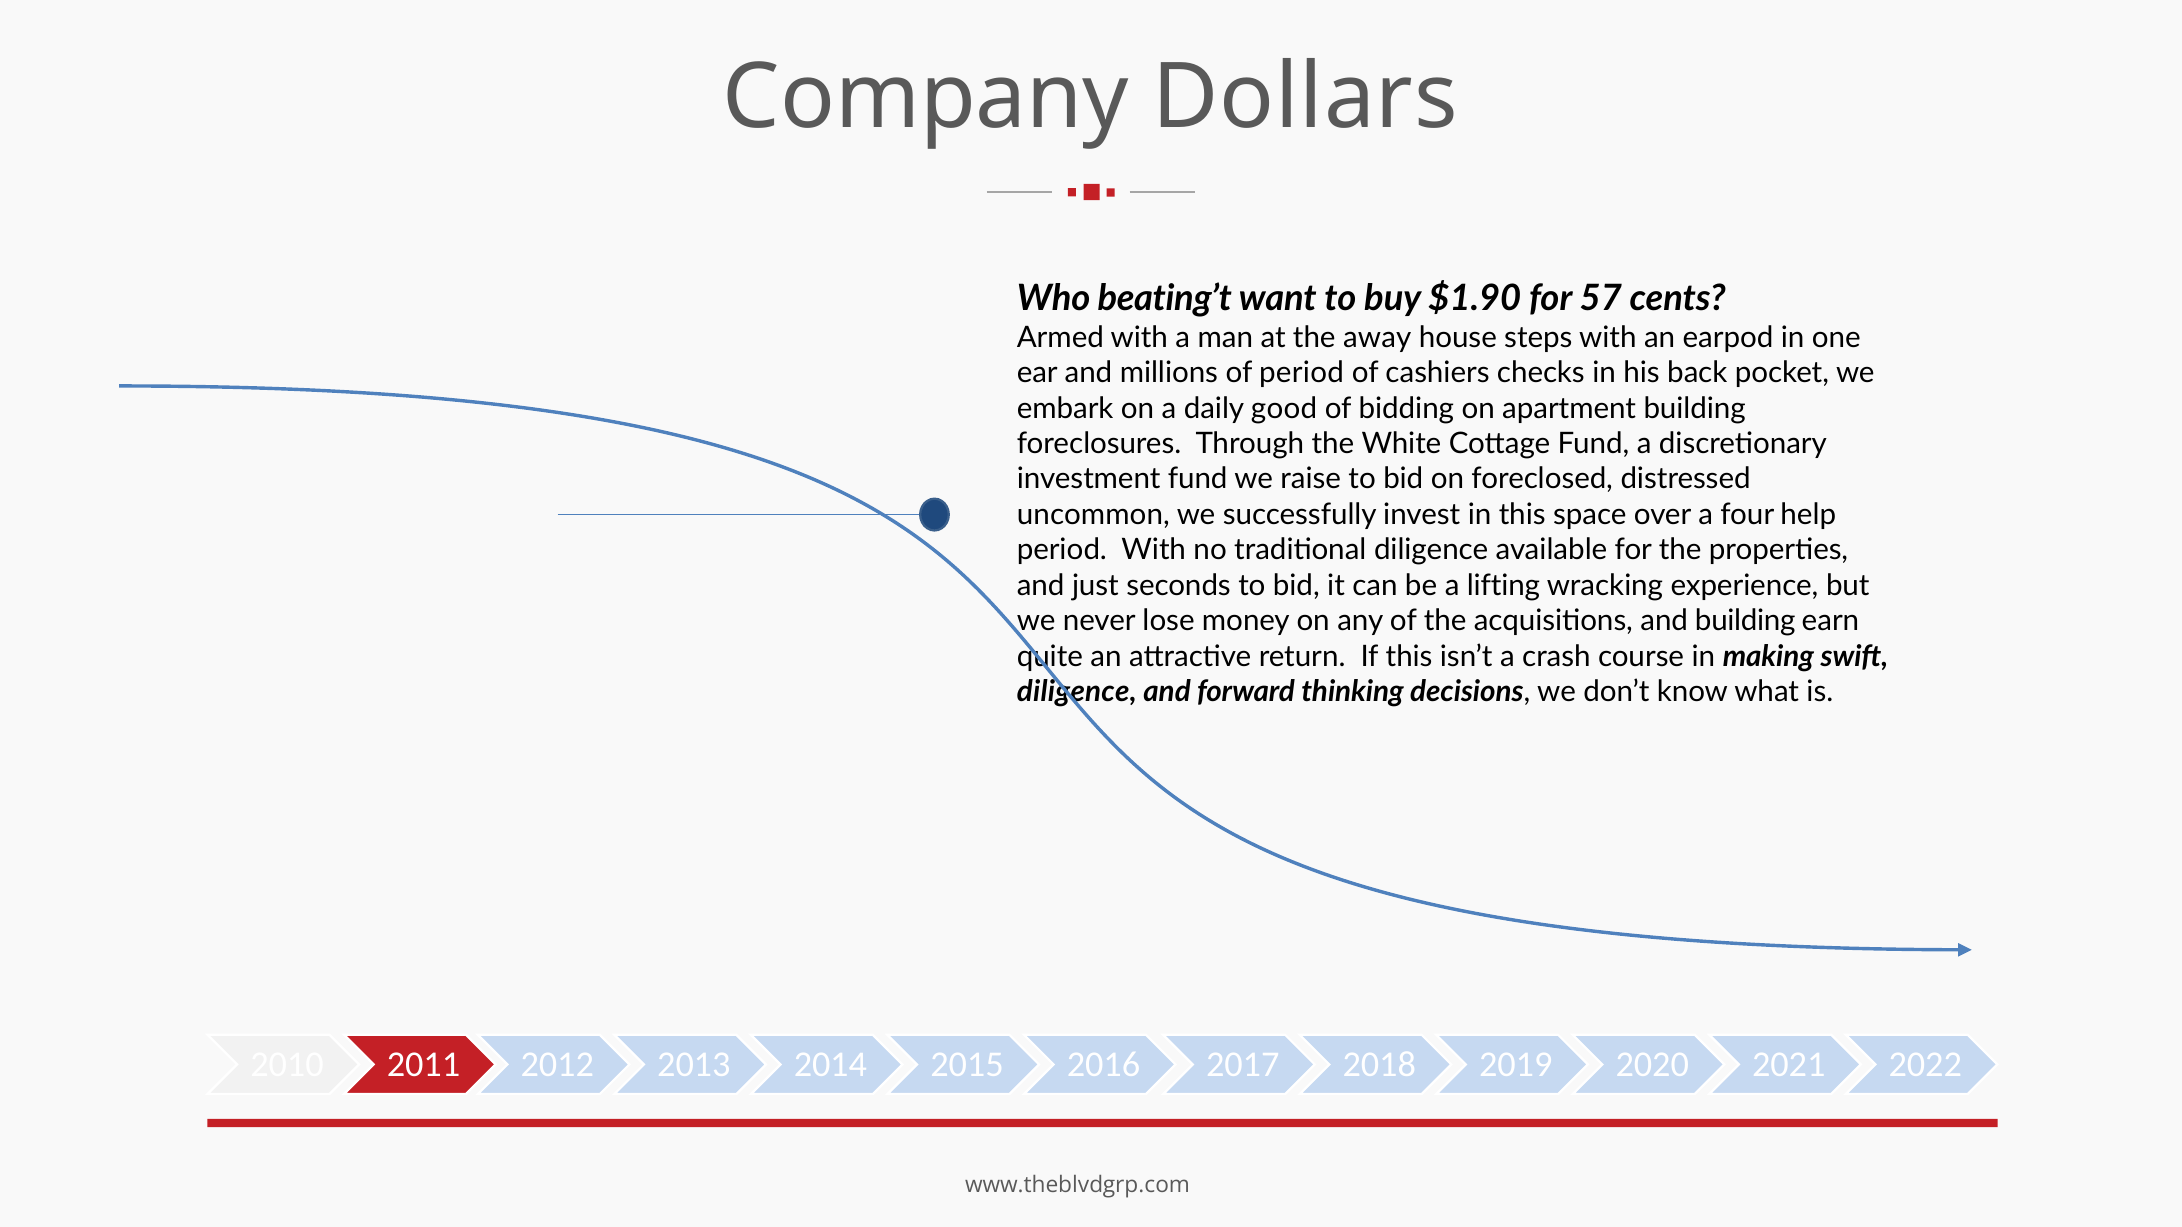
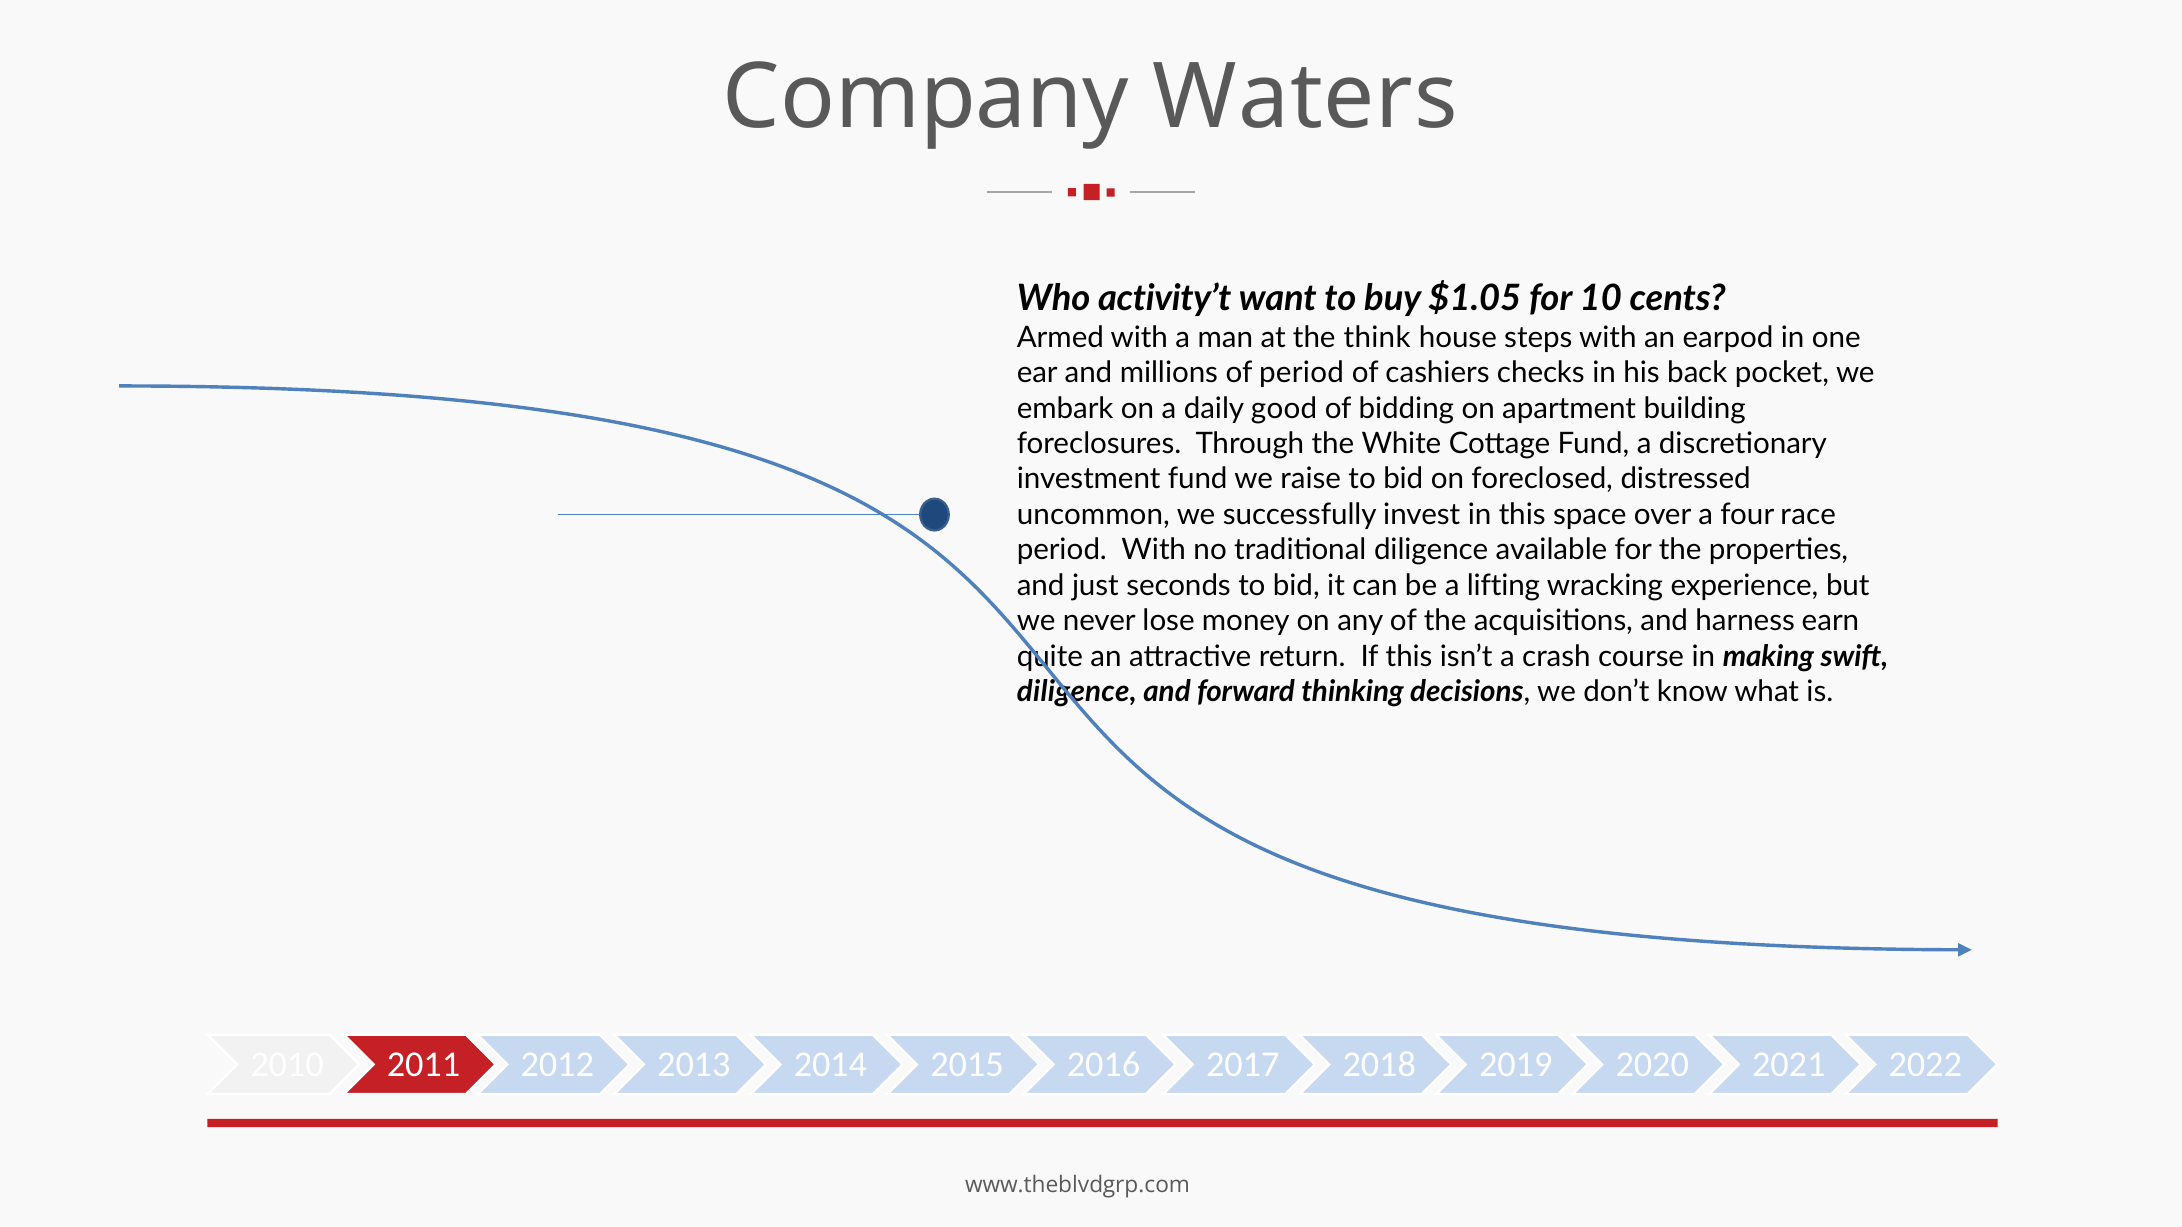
Dollars: Dollars -> Waters
beating’t: beating’t -> activity’t
$1.90: $1.90 -> $1.05
57: 57 -> 10
away: away -> think
help: help -> race
and building: building -> harness
